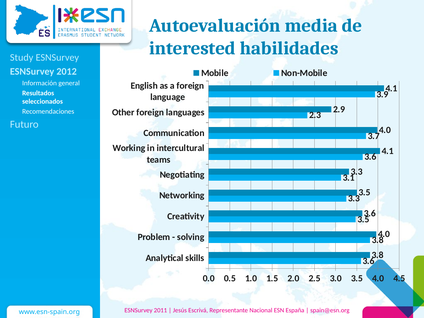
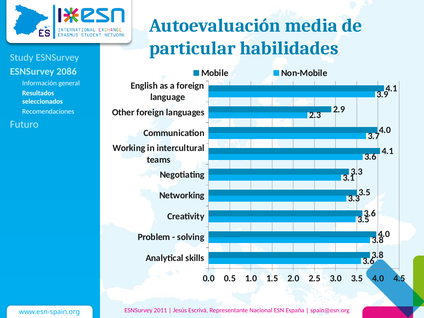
interested: interested -> particular
2012: 2012 -> 2086
